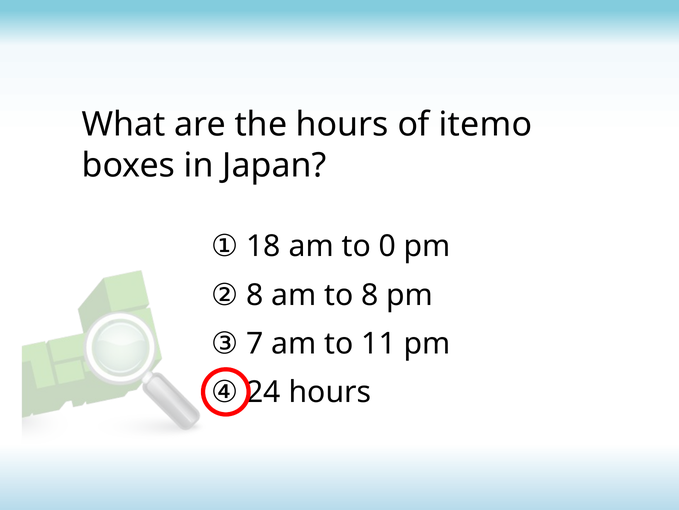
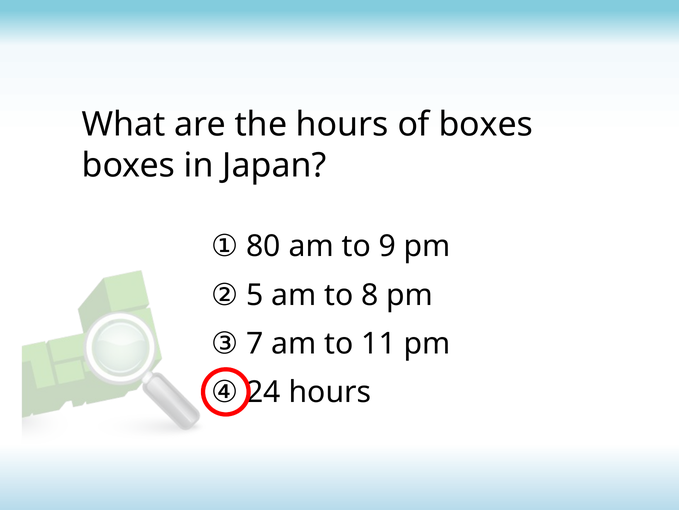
of itemo: itemo -> boxes
18: 18 -> 80
0: 0 -> 9
② 8: 8 -> 5
